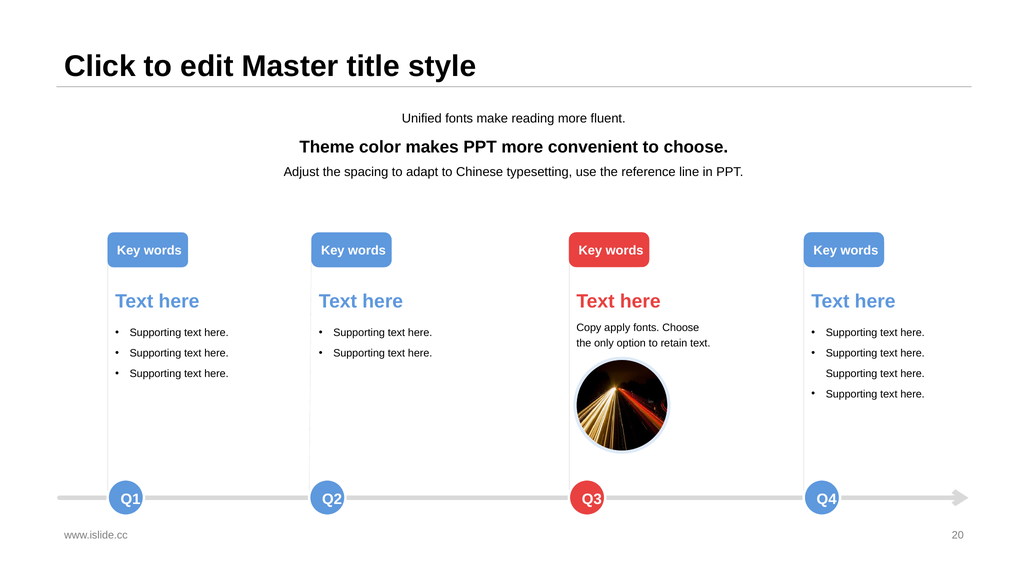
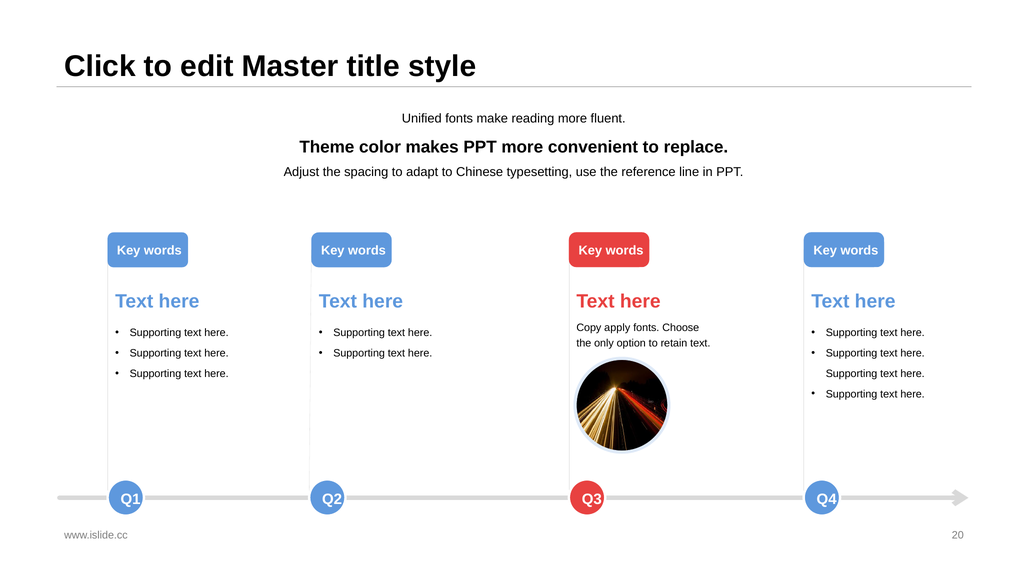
to choose: choose -> replace
